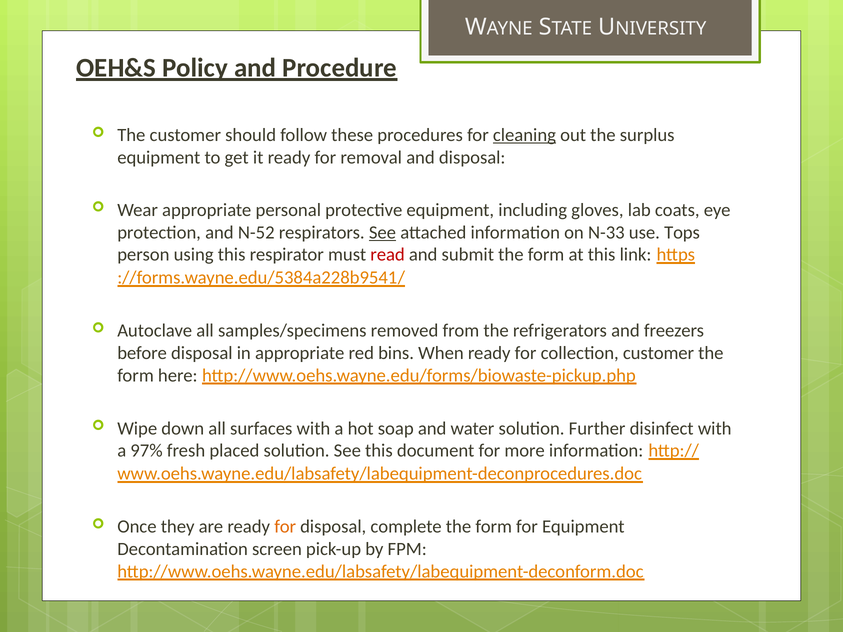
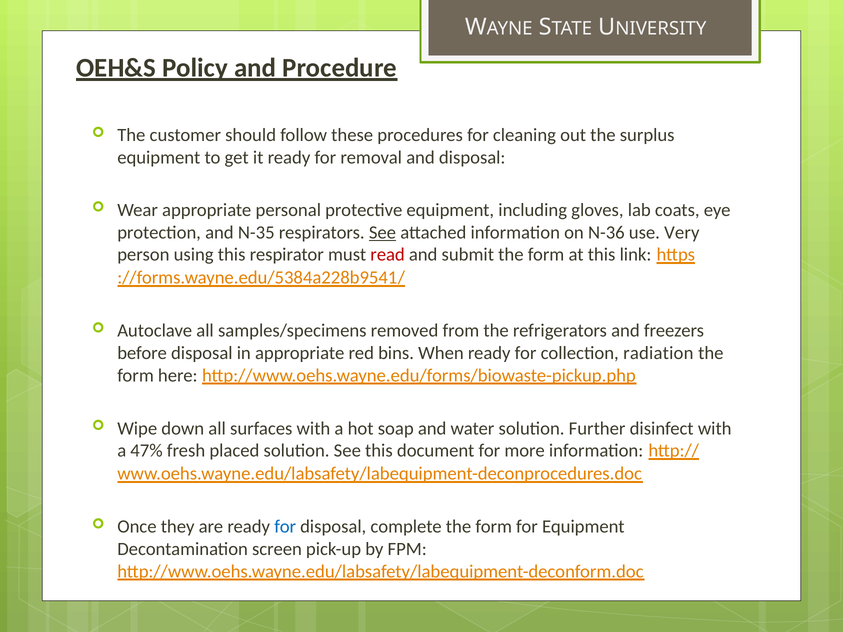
cleaning underline: present -> none
N-52: N-52 -> N-35
N-33: N-33 -> N-36
Tops: Tops -> Very
collection customer: customer -> radiation
97%: 97% -> 47%
for at (285, 527) colour: orange -> blue
